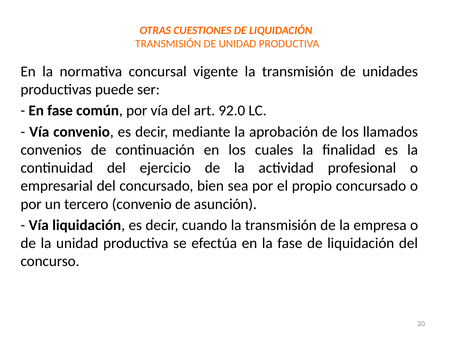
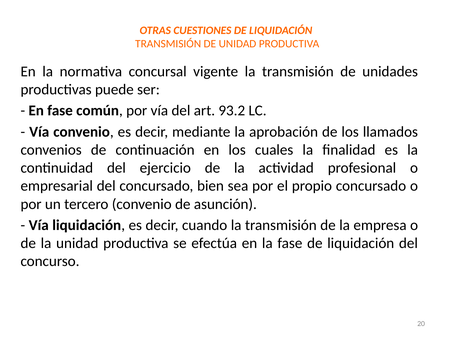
92.0: 92.0 -> 93.2
